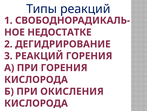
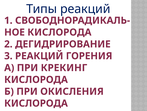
НЕДОСТАТКЕ at (59, 32): НЕДОСТАТКЕ -> КИСЛОРОДА
ПРИ ГОРЕНИЯ: ГОРЕНИЯ -> КРЕКИНГ
